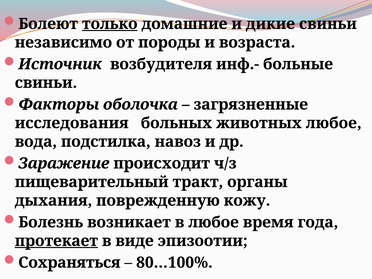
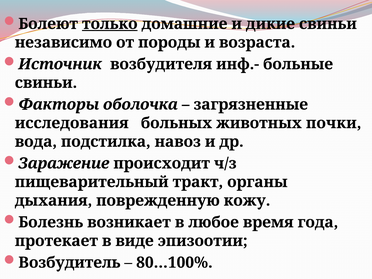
животных любое: любое -> почки
протекает underline: present -> none
Сохраняться: Сохраняться -> Возбудитель
